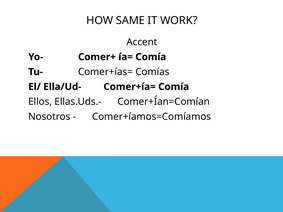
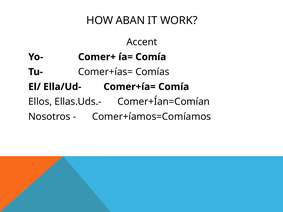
SAME: SAME -> ABAN
